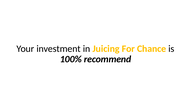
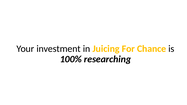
recommend: recommend -> researching
